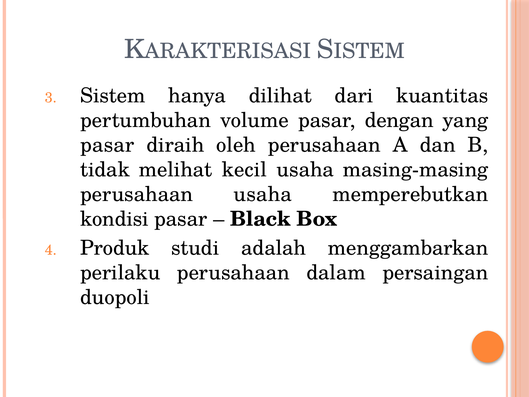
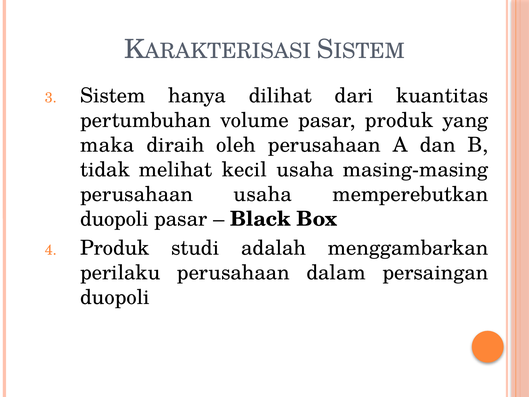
pasar dengan: dengan -> produk
pasar at (107, 145): pasar -> maka
kondisi at (114, 219): kondisi -> duopoli
